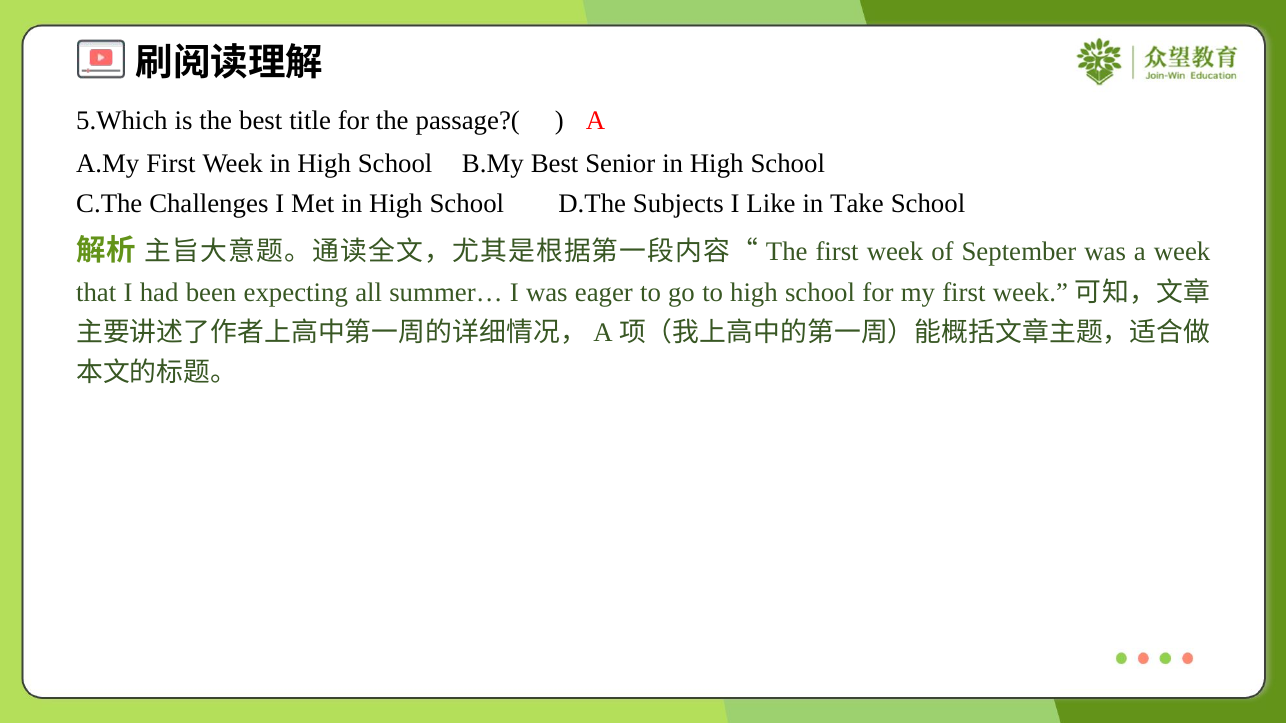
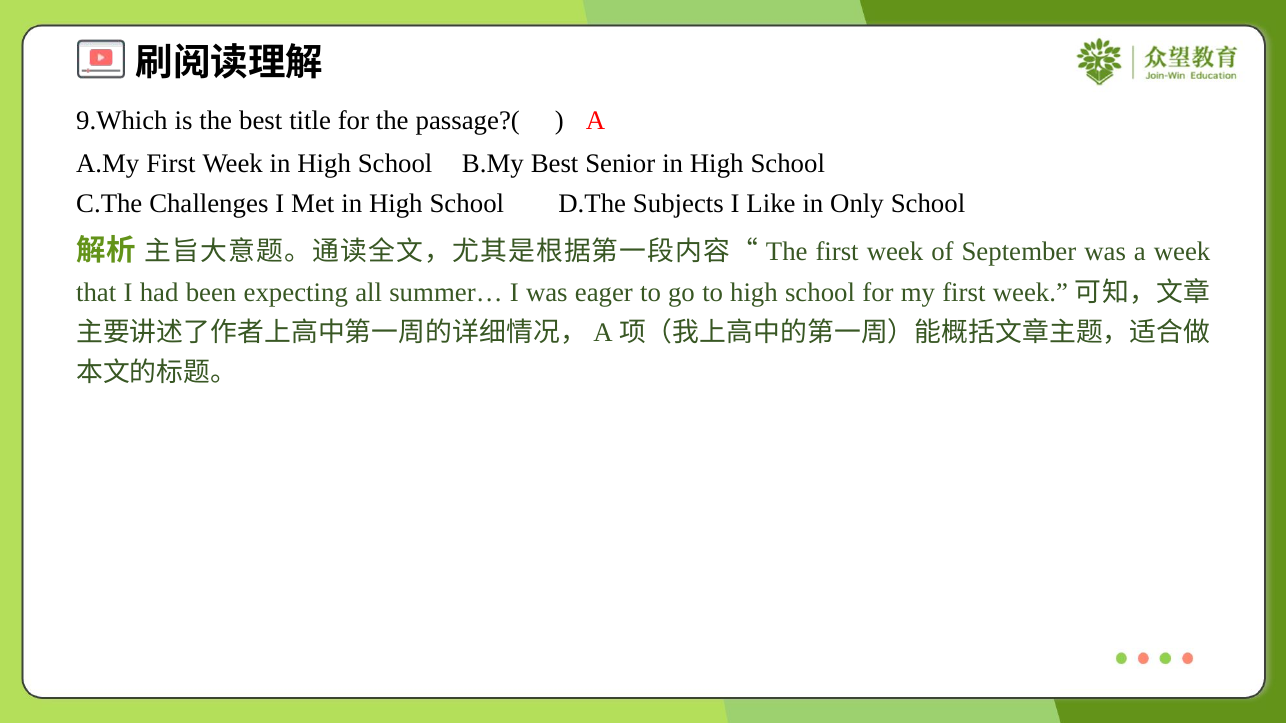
5.Which: 5.Which -> 9.Which
Take: Take -> Only
